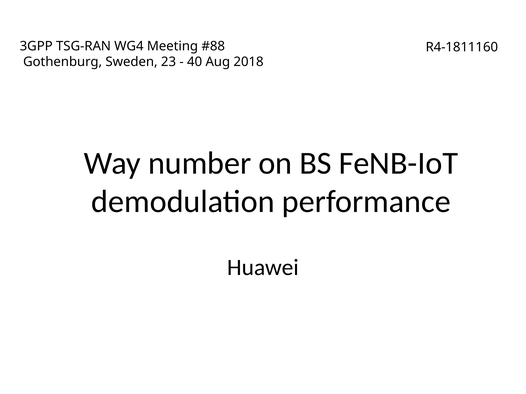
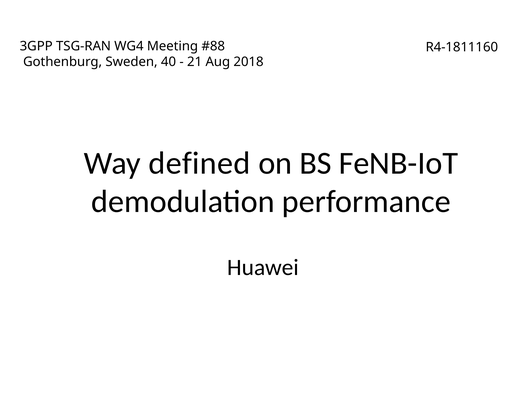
23: 23 -> 40
40: 40 -> 21
number: number -> defined
